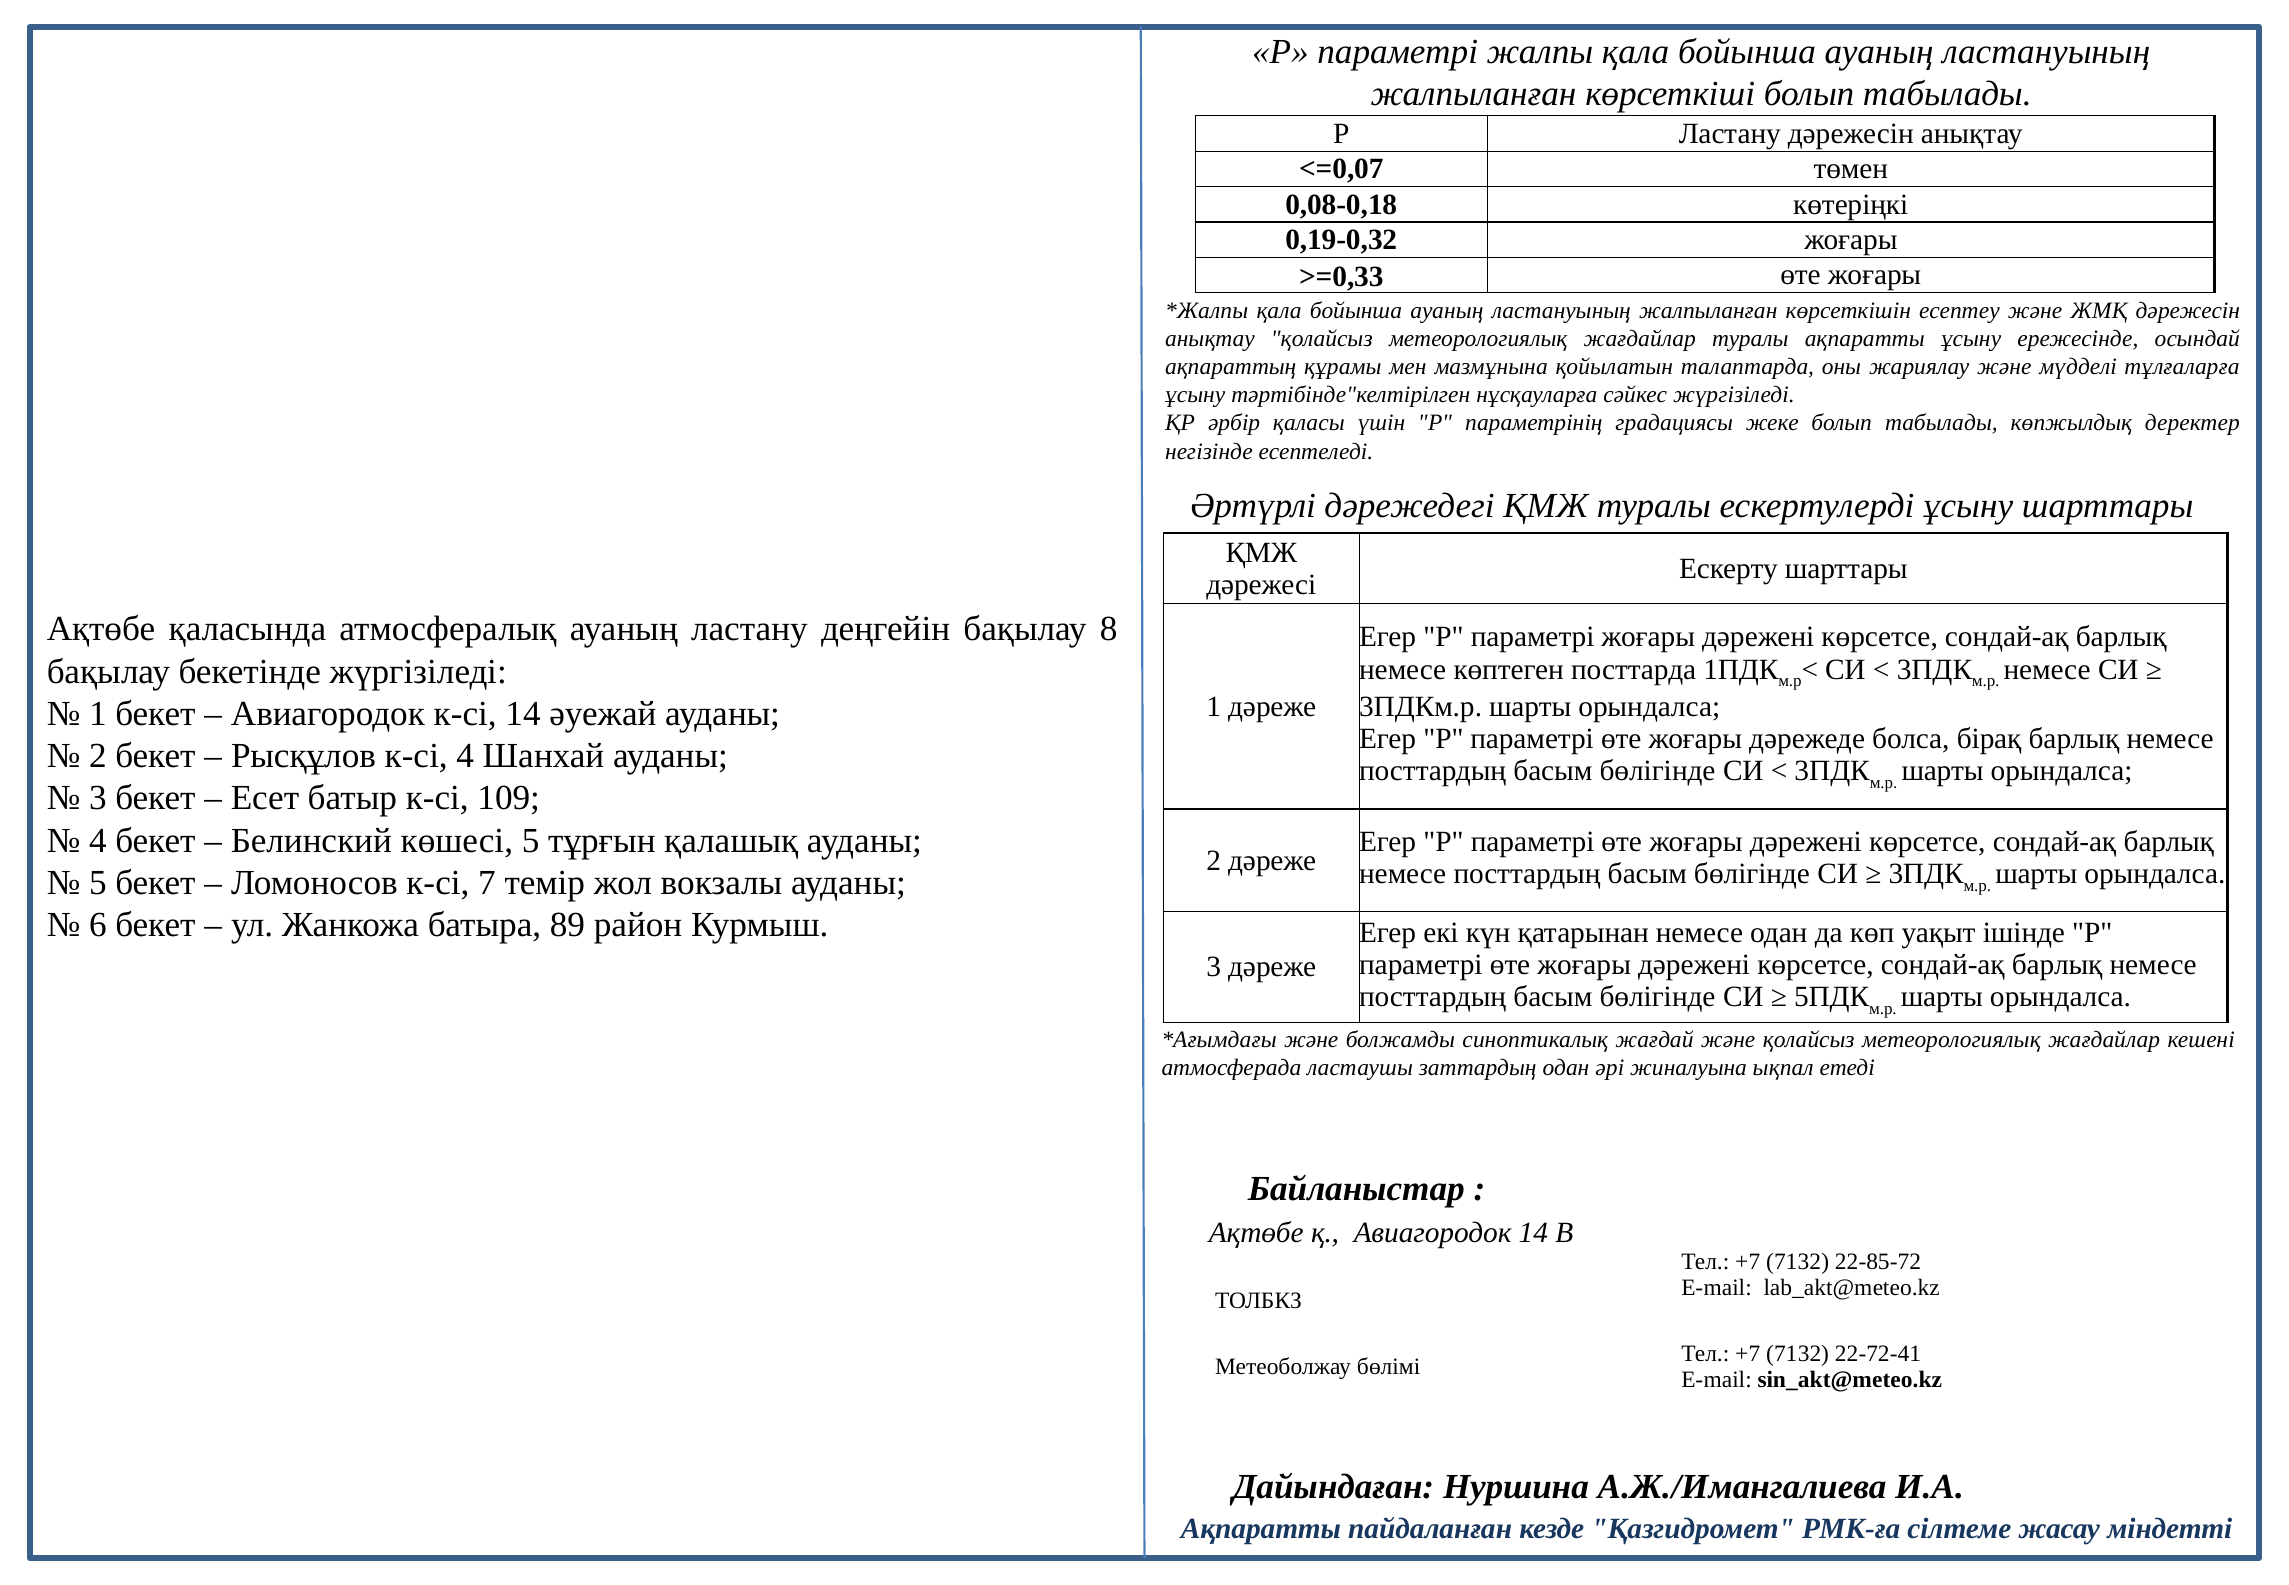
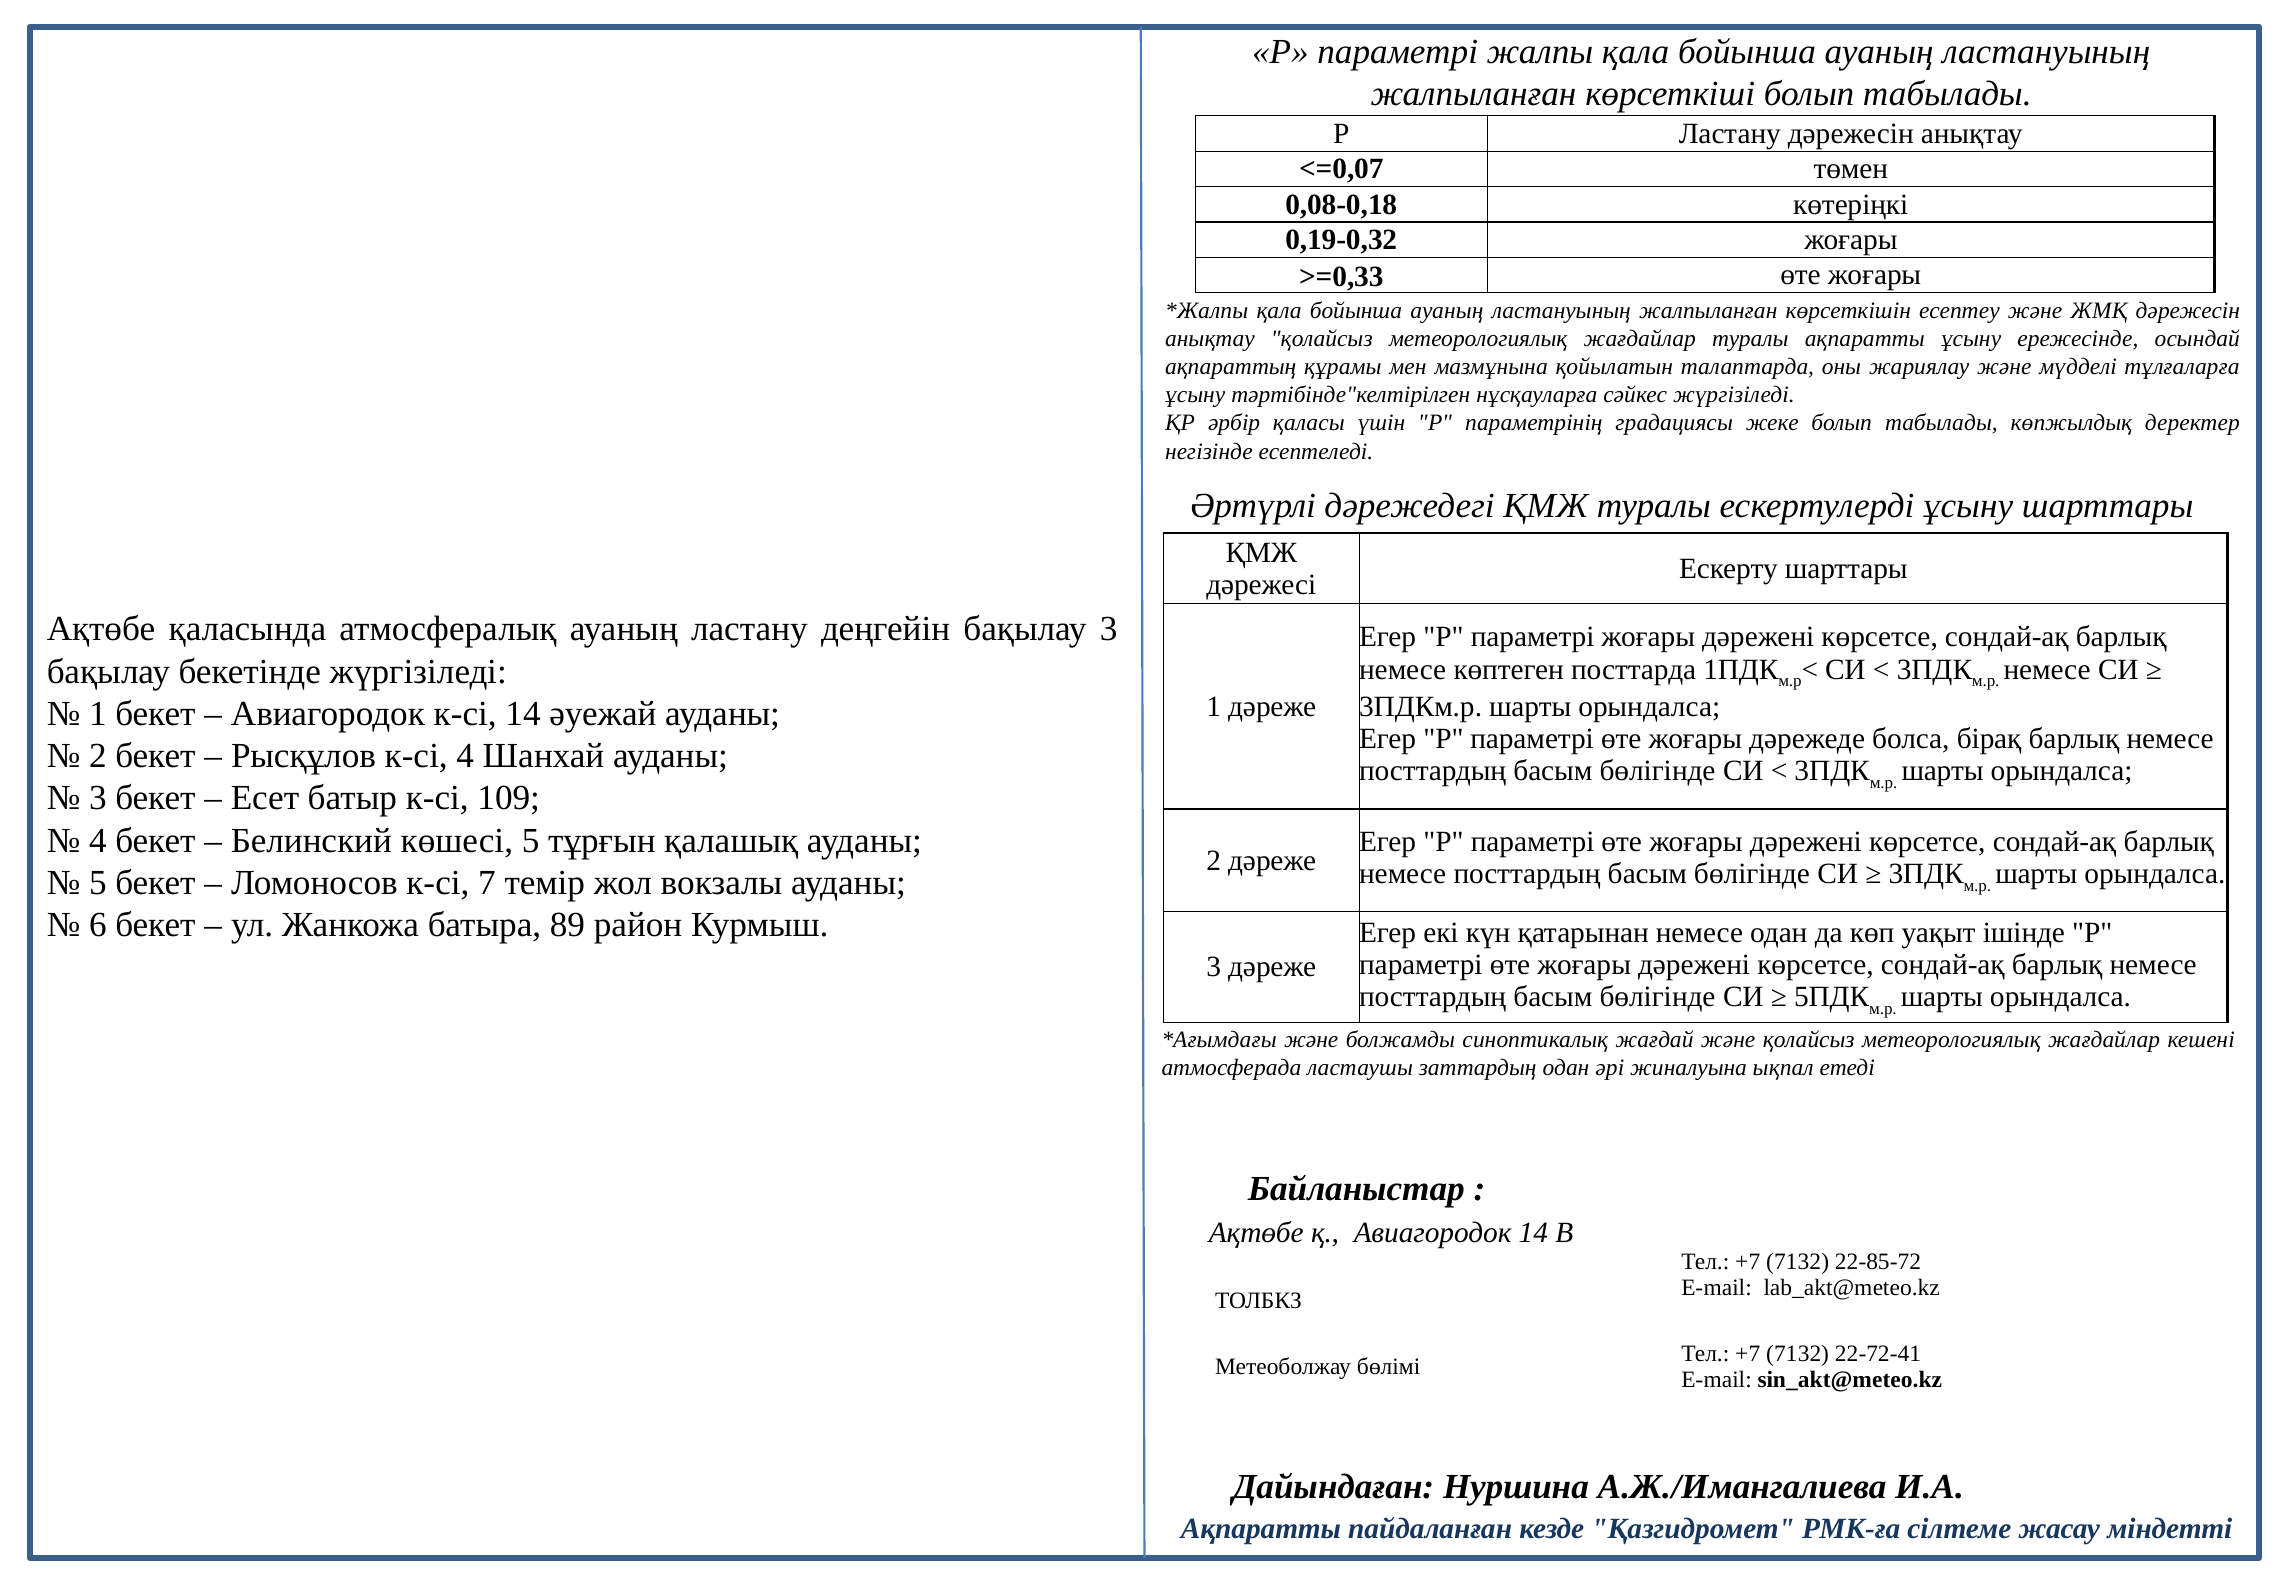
бақылау 8: 8 -> 3
